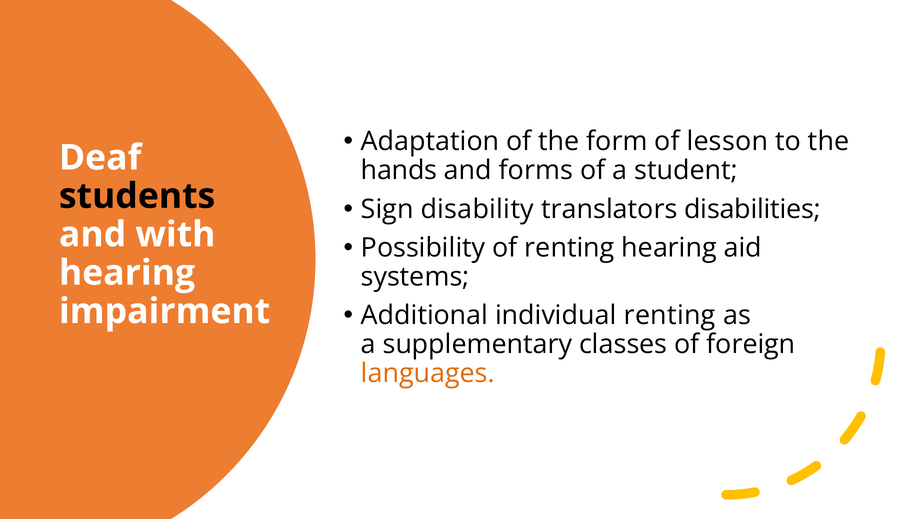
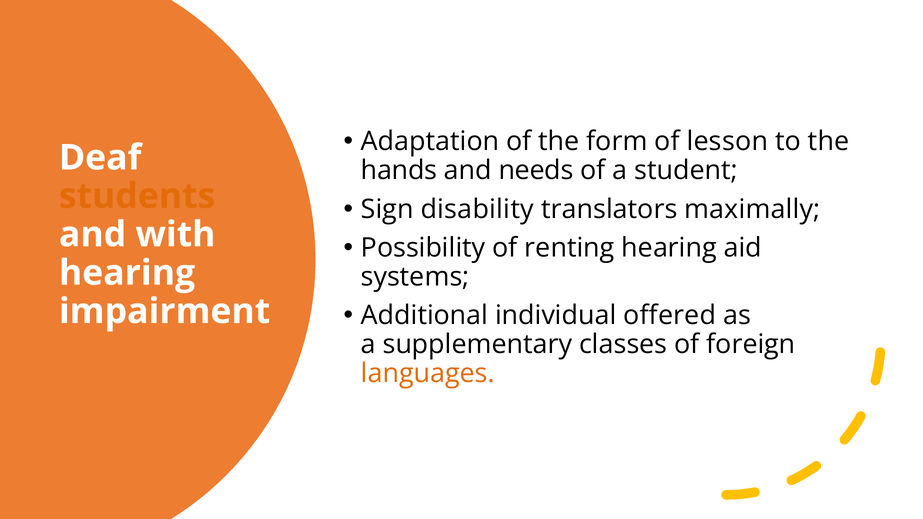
forms: forms -> needs
students colour: black -> orange
disabilities: disabilities -> maximally
individual renting: renting -> offered
